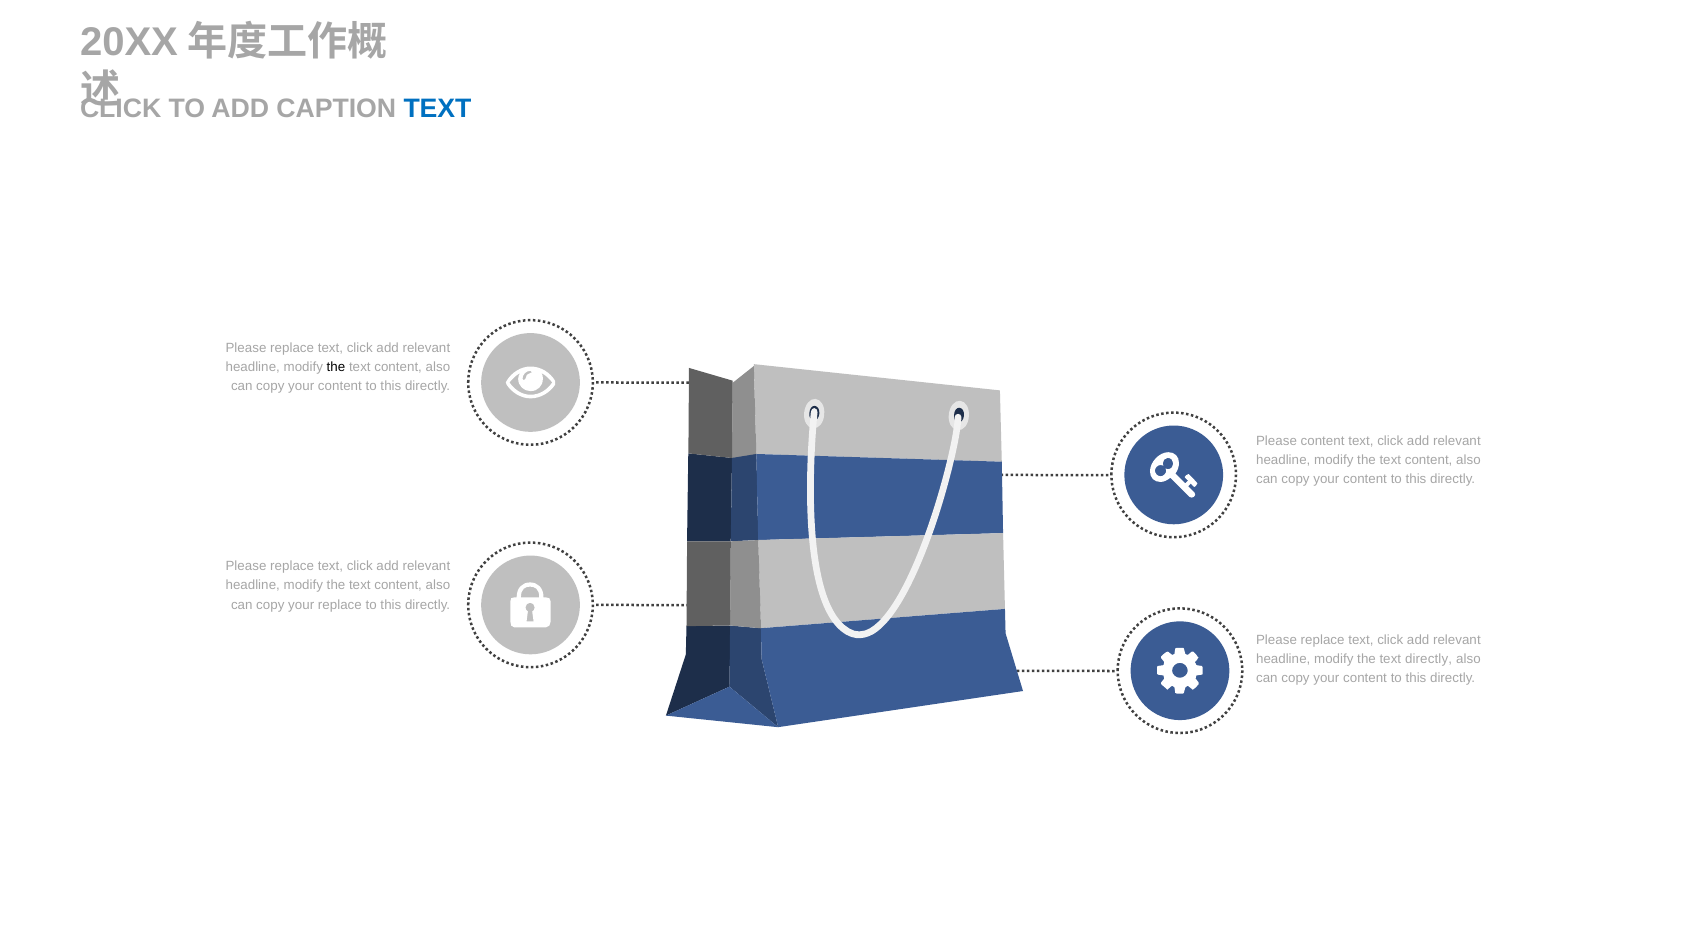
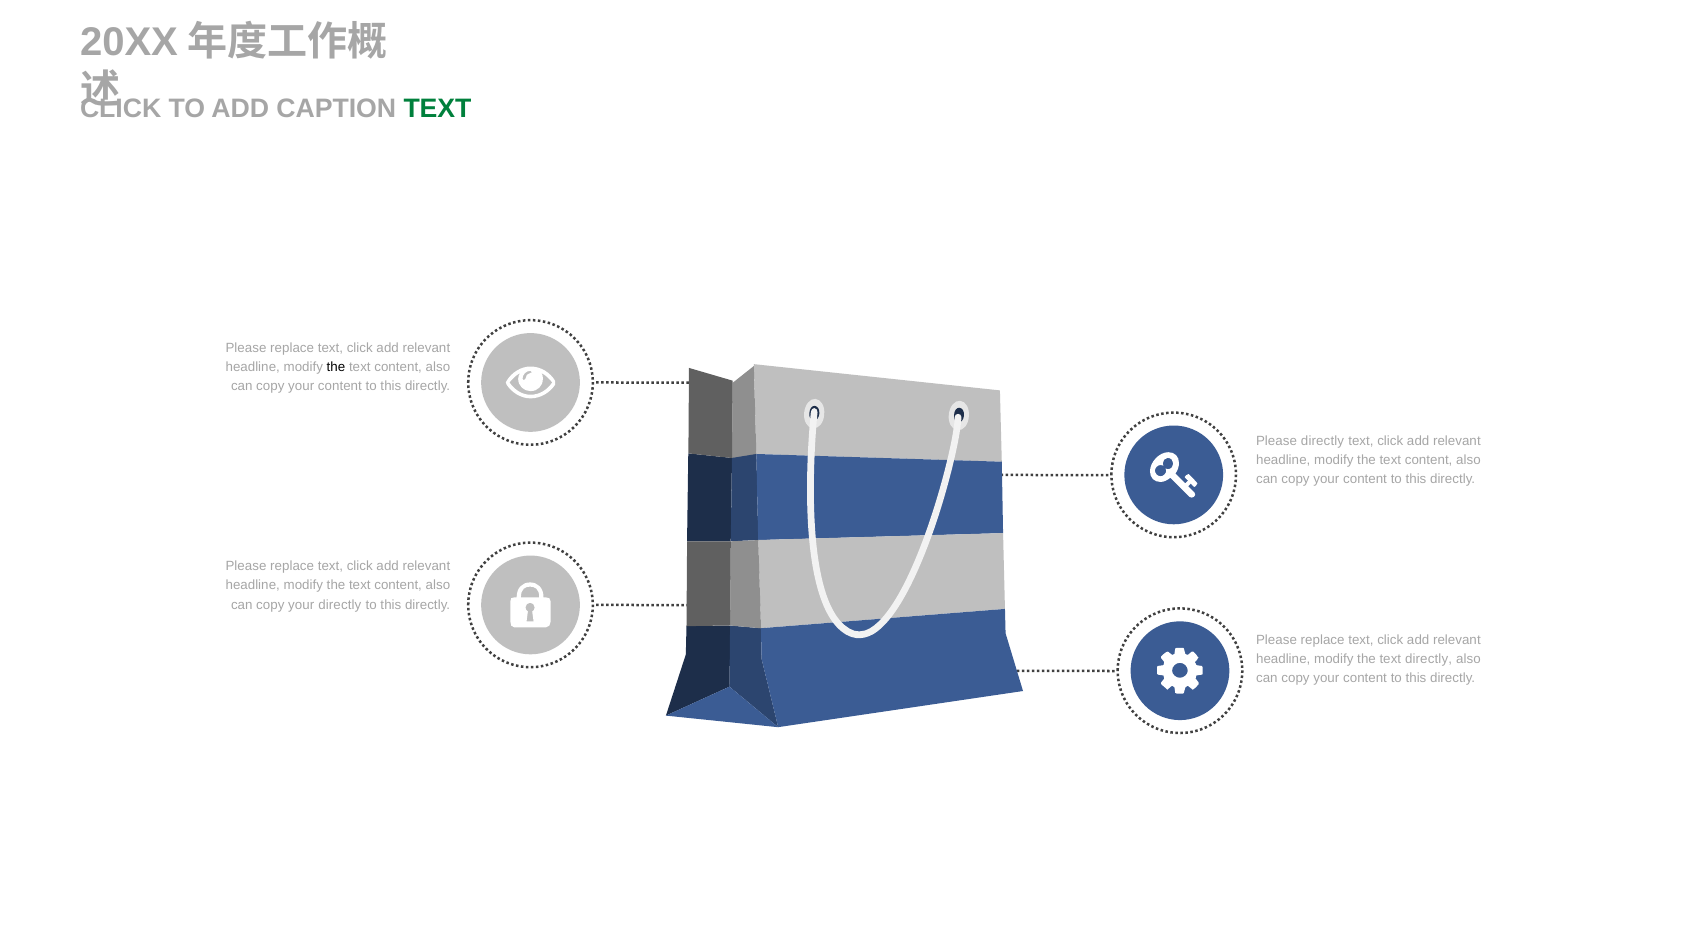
TEXT at (437, 108) colour: blue -> green
Please content: content -> directly
your replace: replace -> directly
